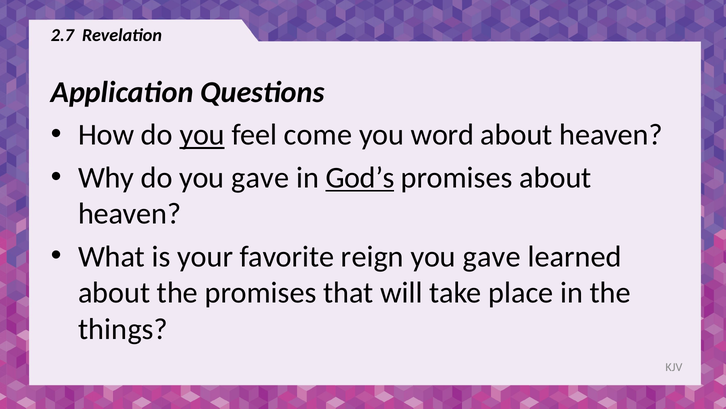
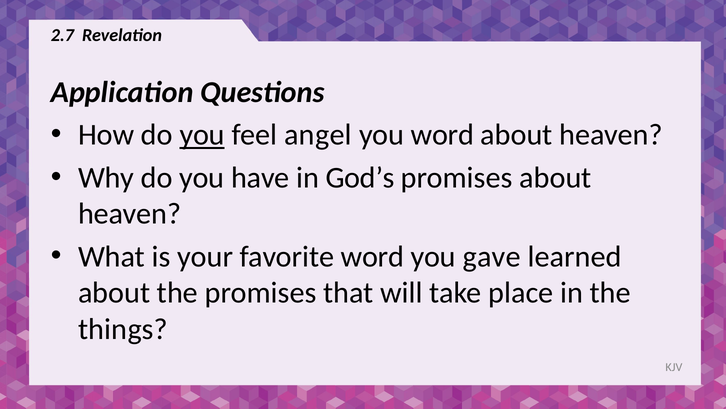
come: come -> angel
do you gave: gave -> have
God’s underline: present -> none
favorite reign: reign -> word
